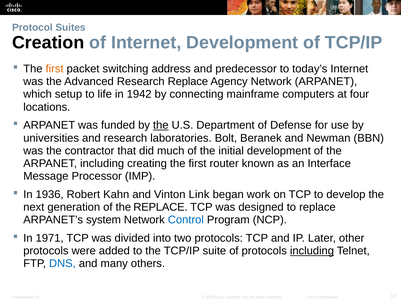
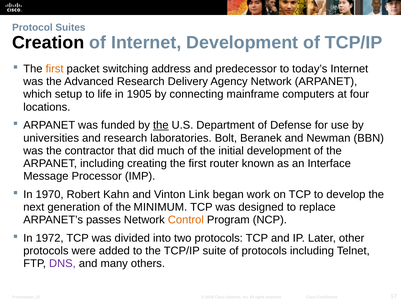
Research Replace: Replace -> Delivery
1942: 1942 -> 1905
1936: 1936 -> 1970
the REPLACE: REPLACE -> MINIMUM
system: system -> passes
Control colour: blue -> orange
1971: 1971 -> 1972
including at (312, 251) underline: present -> none
DNS colour: blue -> purple
